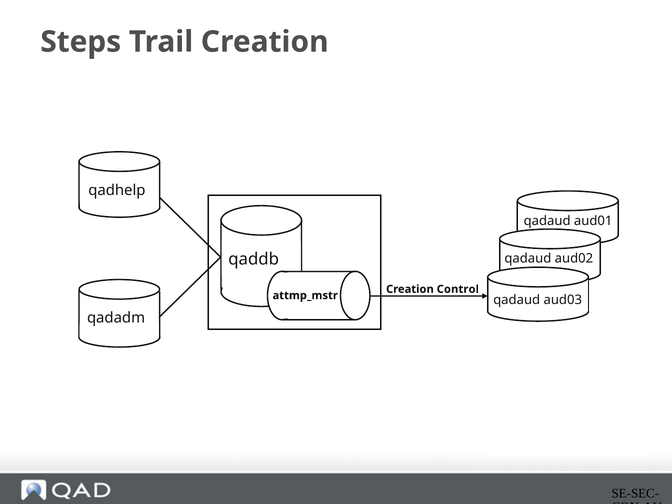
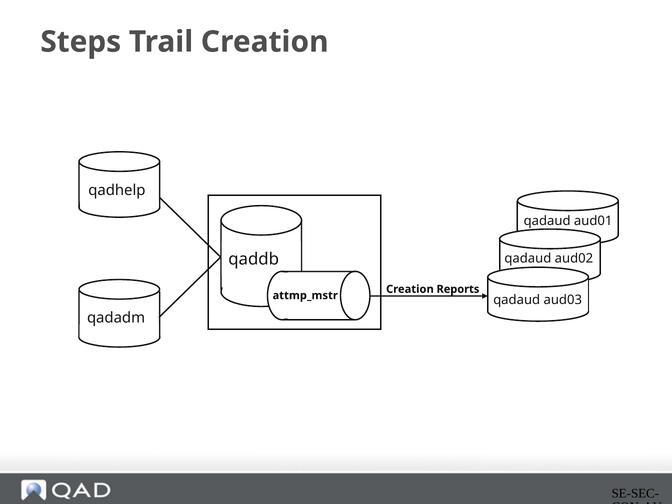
Control: Control -> Reports
